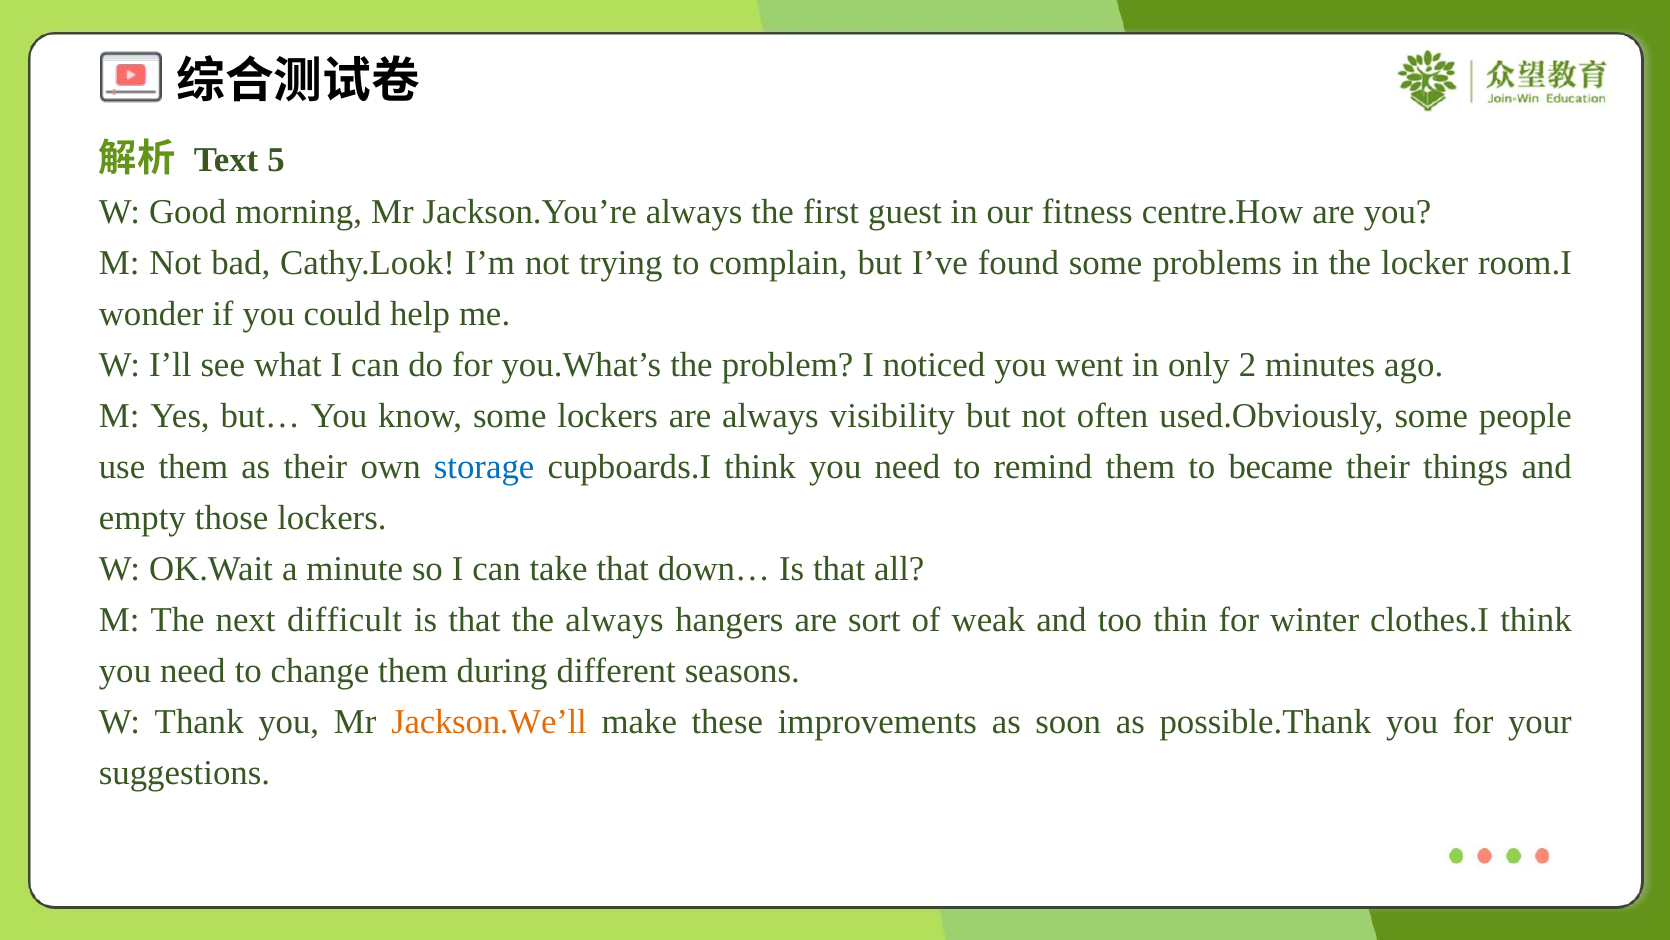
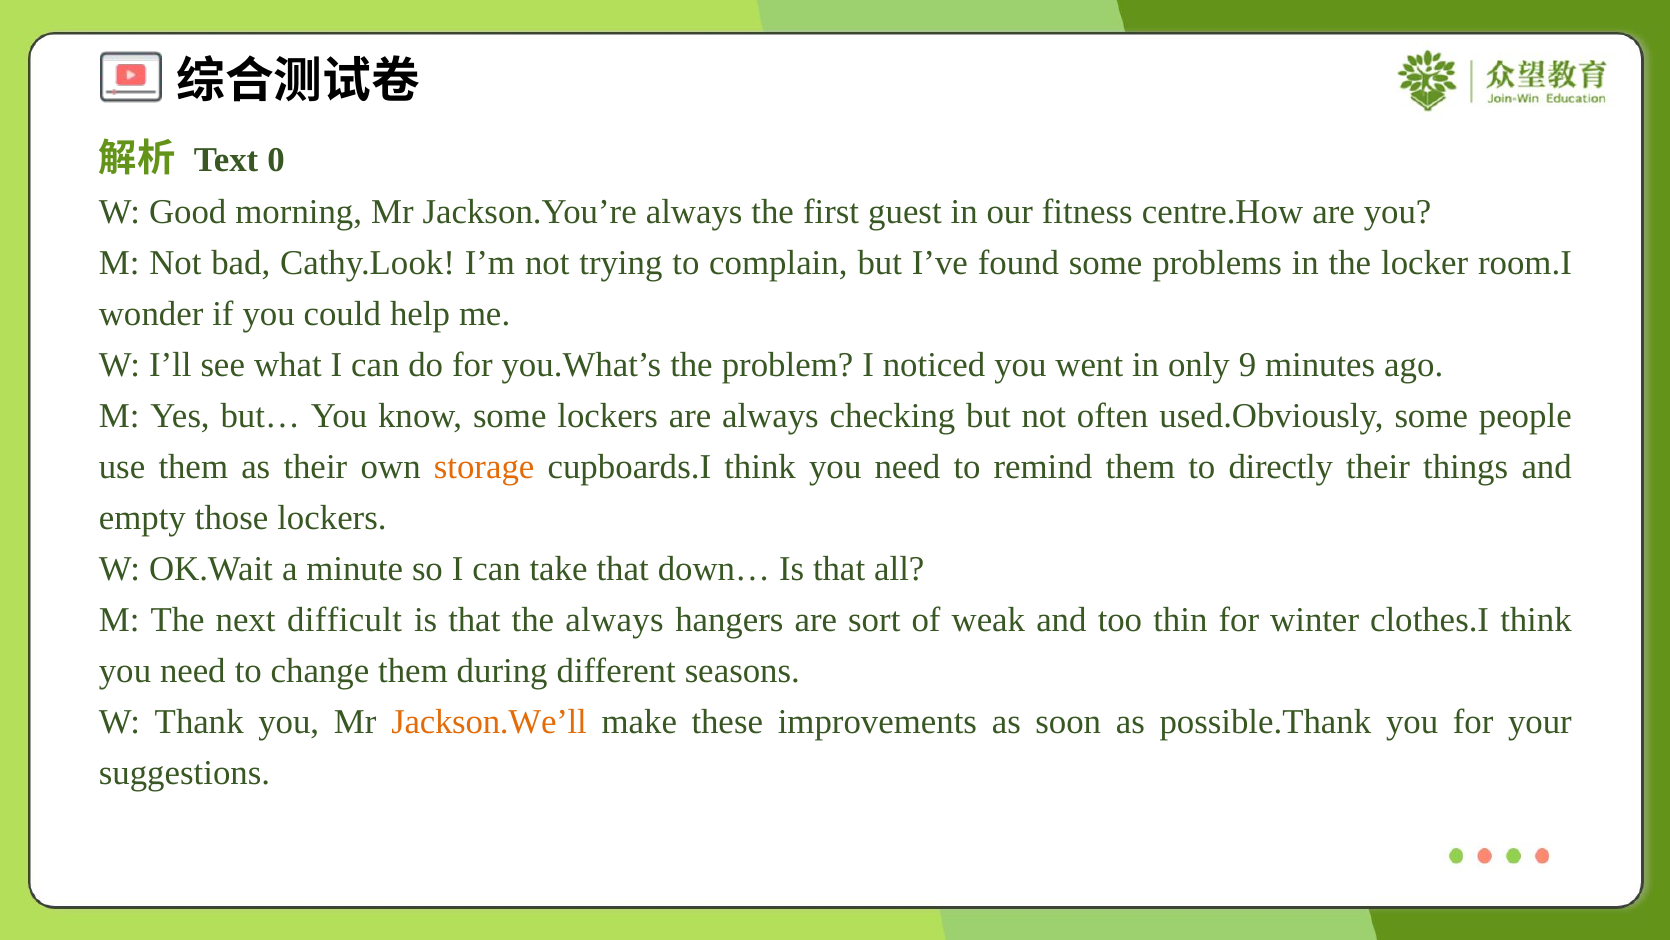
5: 5 -> 0
2: 2 -> 9
visibility: visibility -> checking
storage colour: blue -> orange
became: became -> directly
